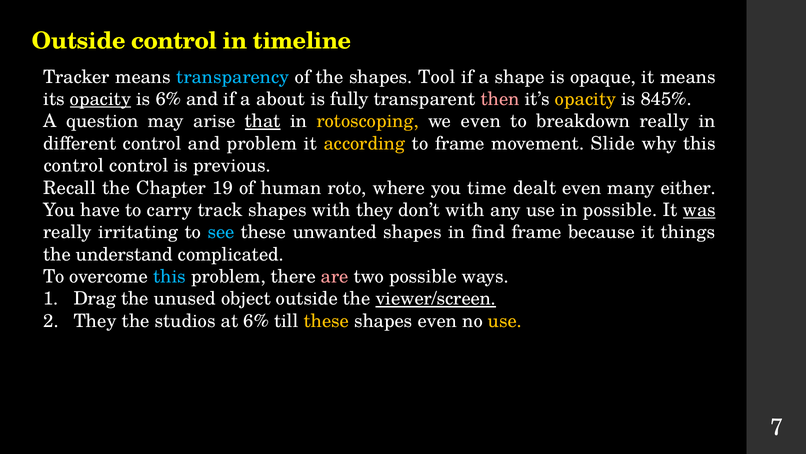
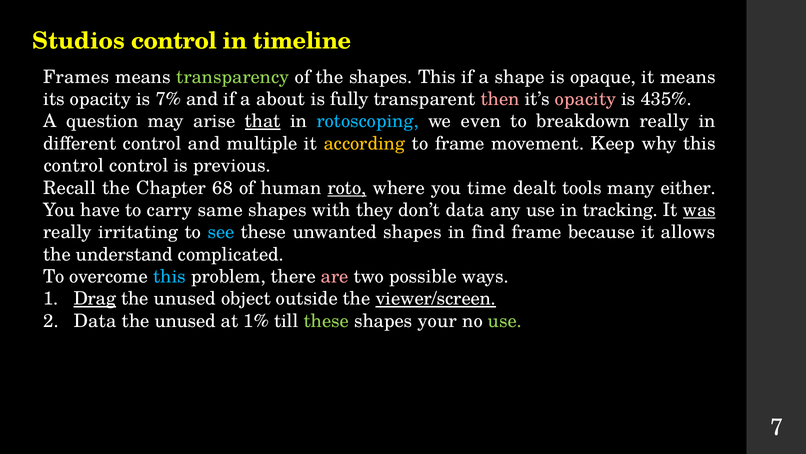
Outside at (79, 41): Outside -> Studios
Tracker: Tracker -> Frames
transparency colour: light blue -> light green
shapes Tool: Tool -> This
opacity at (100, 99) underline: present -> none
is 6%: 6% -> 7%
opacity at (586, 99) colour: yellow -> pink
845%: 845% -> 435%
rotoscoping colour: yellow -> light blue
and problem: problem -> multiple
Slide: Slide -> Keep
19: 19 -> 68
roto underline: none -> present
dealt even: even -> tools
track: track -> same
don’t with: with -> data
in possible: possible -> tracking
things: things -> allows
Drag underline: none -> present
They at (95, 321): They -> Data
studios at (185, 321): studios -> unused
at 6%: 6% -> 1%
these at (326, 321) colour: yellow -> light green
shapes even: even -> your
use at (505, 321) colour: yellow -> light green
